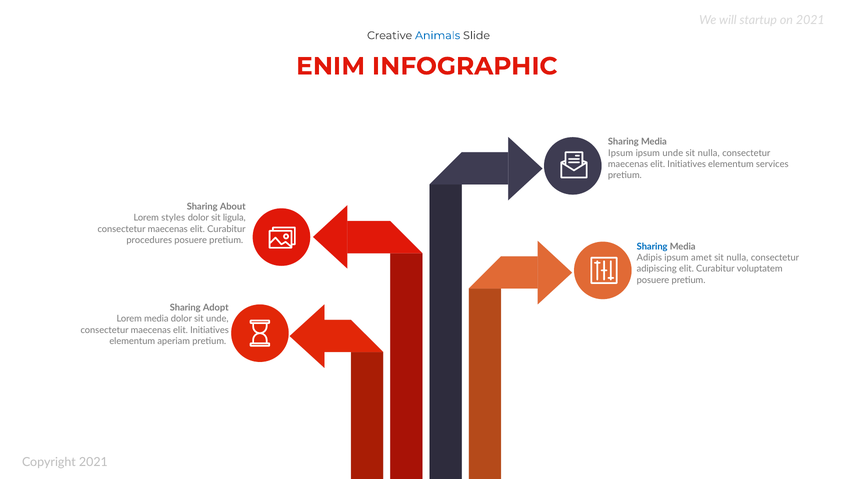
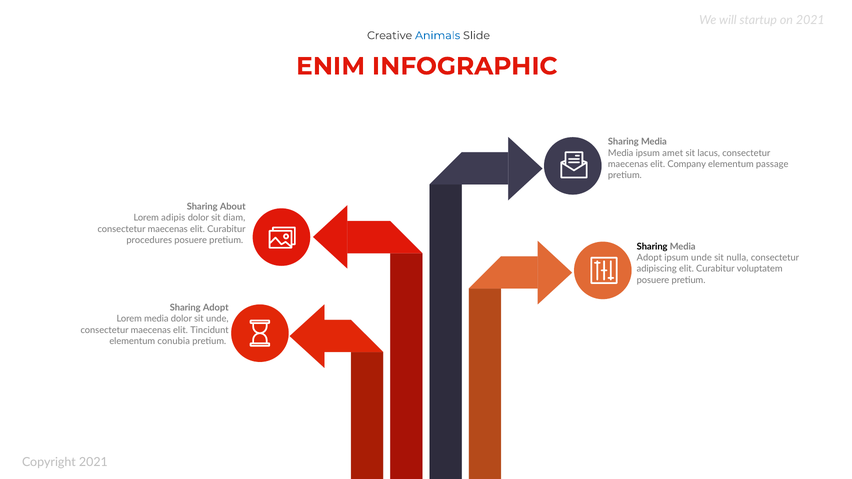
Ipsum at (621, 153): Ipsum -> Media
ipsum unde: unde -> amet
nulla at (709, 153): nulla -> lacus
Initiatives at (687, 164): Initiatives -> Company
services: services -> passage
styles: styles -> adipis
ligula: ligula -> diam
Sharing at (652, 247) colour: blue -> black
Adipis at (649, 258): Adipis -> Adopt
ipsum amet: amet -> unde
Initiatives at (209, 330): Initiatives -> Tincidunt
aperiam: aperiam -> conubia
